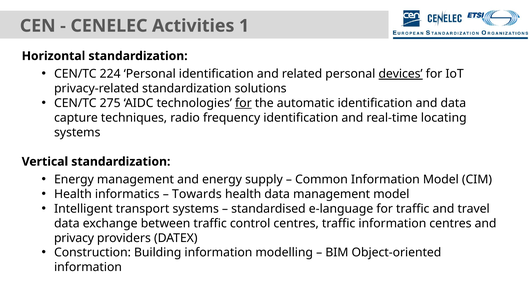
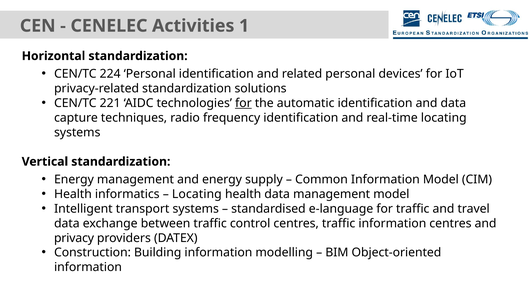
devices underline: present -> none
275: 275 -> 221
Towards at (197, 194): Towards -> Locating
